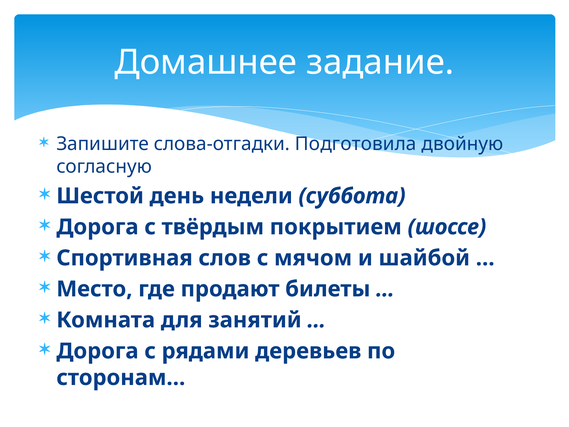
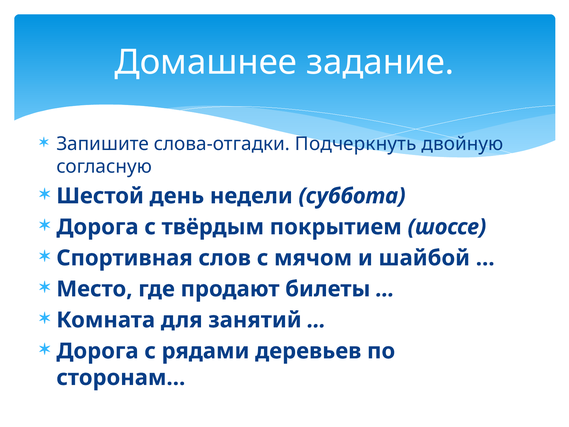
Подготовила: Подготовила -> Подчеркнуть
